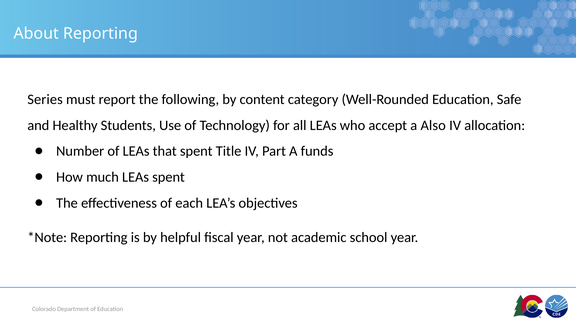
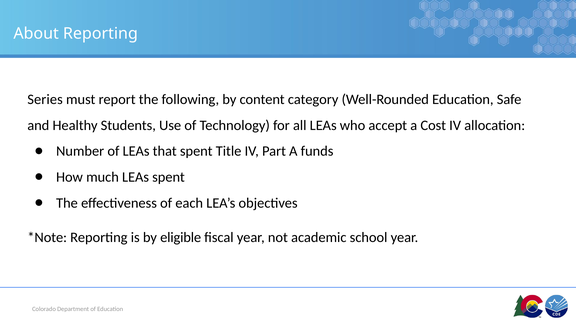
Also: Also -> Cost
helpful: helpful -> eligible
